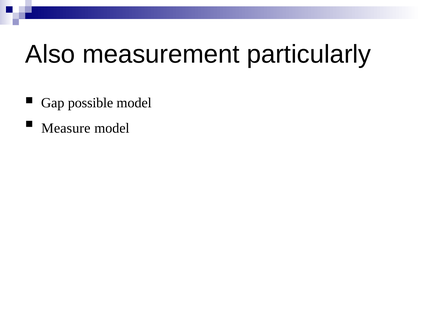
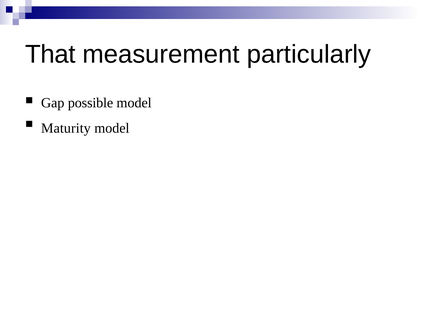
Also: Also -> That
Measure: Measure -> Maturity
